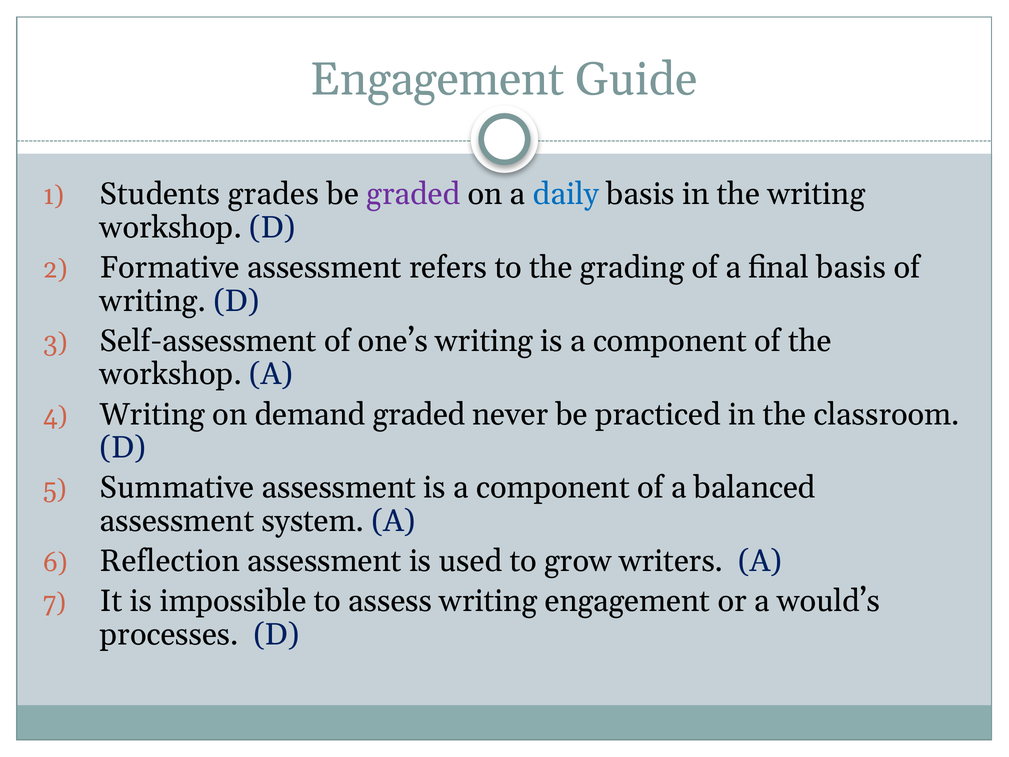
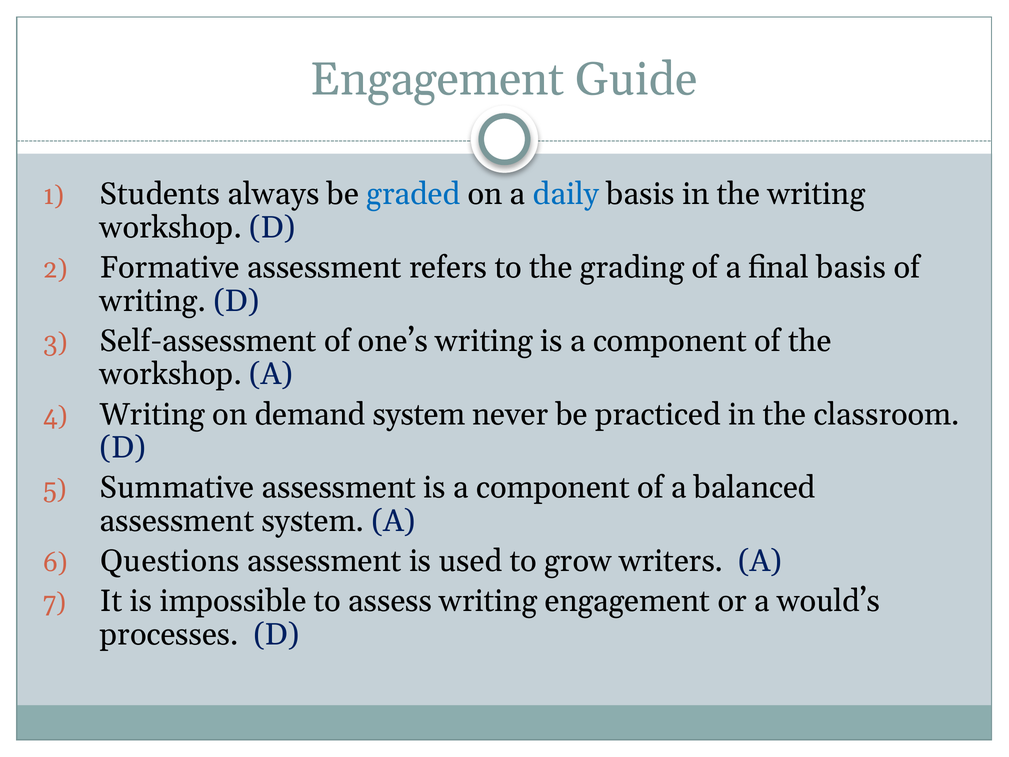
grades: grades -> always
graded at (413, 194) colour: purple -> blue
demand graded: graded -> system
Reflection: Reflection -> Questions
